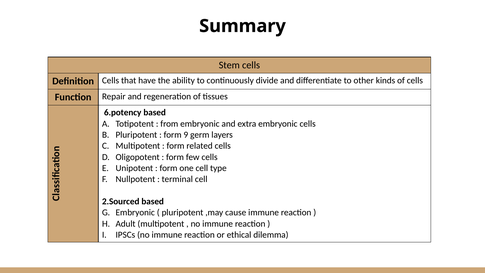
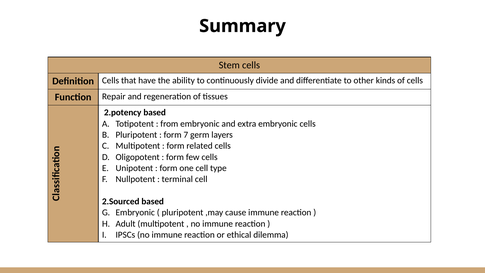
6.potency: 6.potency -> 2.potency
9: 9 -> 7
